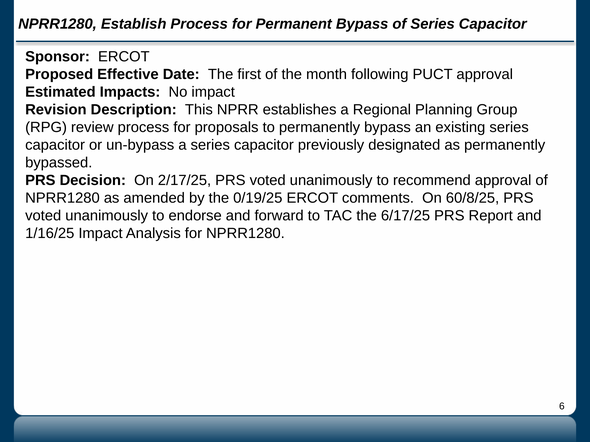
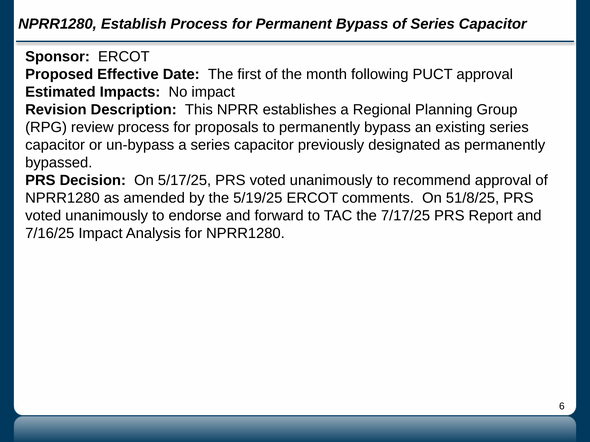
2/17/25: 2/17/25 -> 5/17/25
0/19/25: 0/19/25 -> 5/19/25
60/8/25: 60/8/25 -> 51/8/25
6/17/25: 6/17/25 -> 7/17/25
1/16/25: 1/16/25 -> 7/16/25
